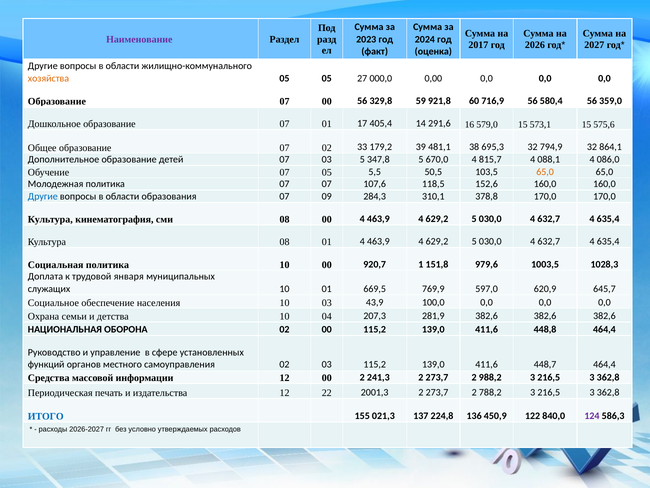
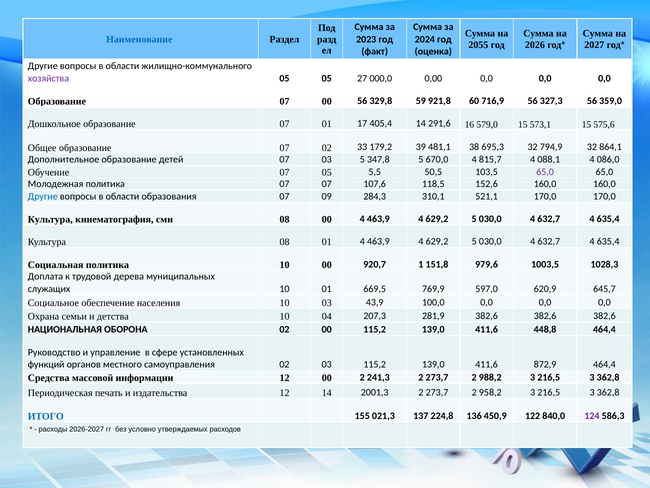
Наименование colour: purple -> blue
2017: 2017 -> 2055
хозяйства colour: orange -> purple
580,4: 580,4 -> 327,3
65,0 at (545, 172) colour: orange -> purple
378,8: 378,8 -> 521,1
января: января -> дерева
448,7: 448,7 -> 872,9
12 22: 22 -> 14
788,2: 788,2 -> 958,2
